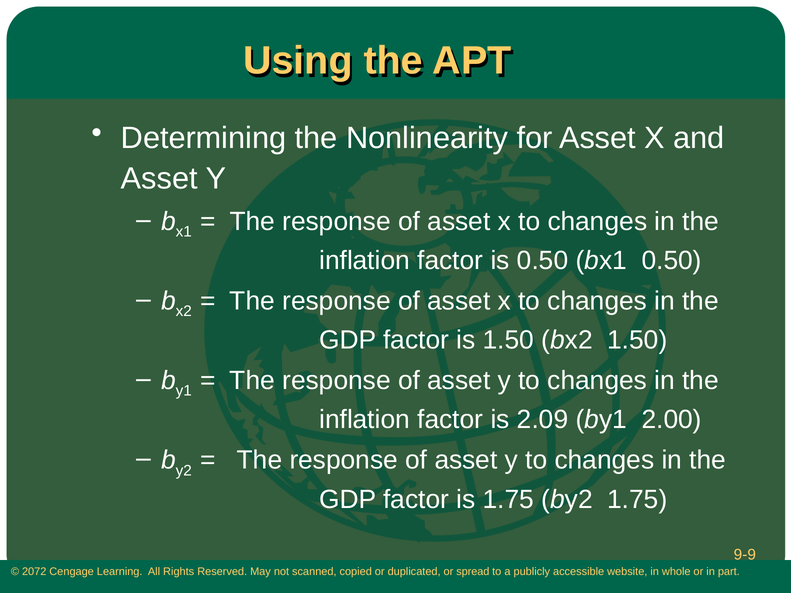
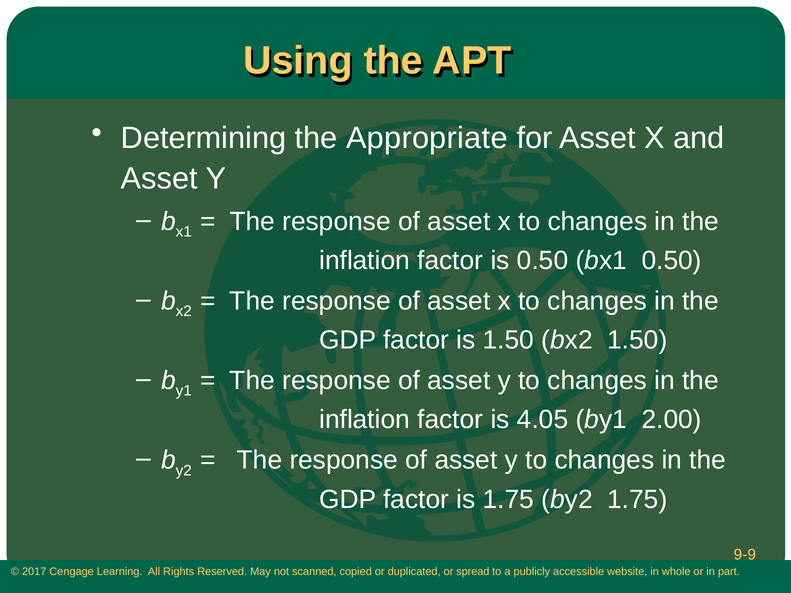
Nonlinearity: Nonlinearity -> Appropriate
2.09: 2.09 -> 4.05
2072: 2072 -> 2017
